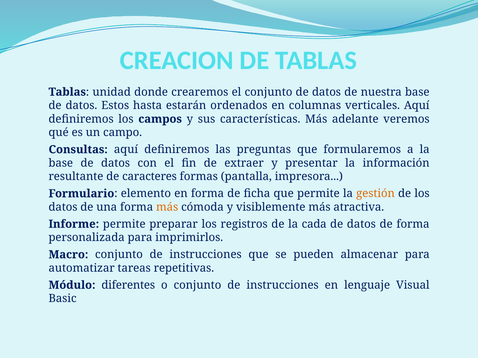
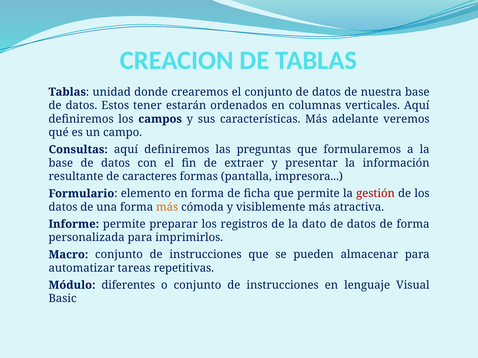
hasta: hasta -> tener
gestión colour: orange -> red
cada: cada -> dato
